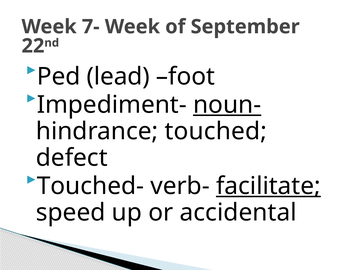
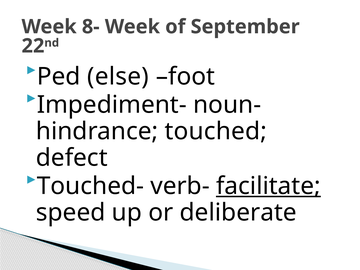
7-: 7- -> 8-
lead: lead -> else
noun- underline: present -> none
accidental: accidental -> deliberate
